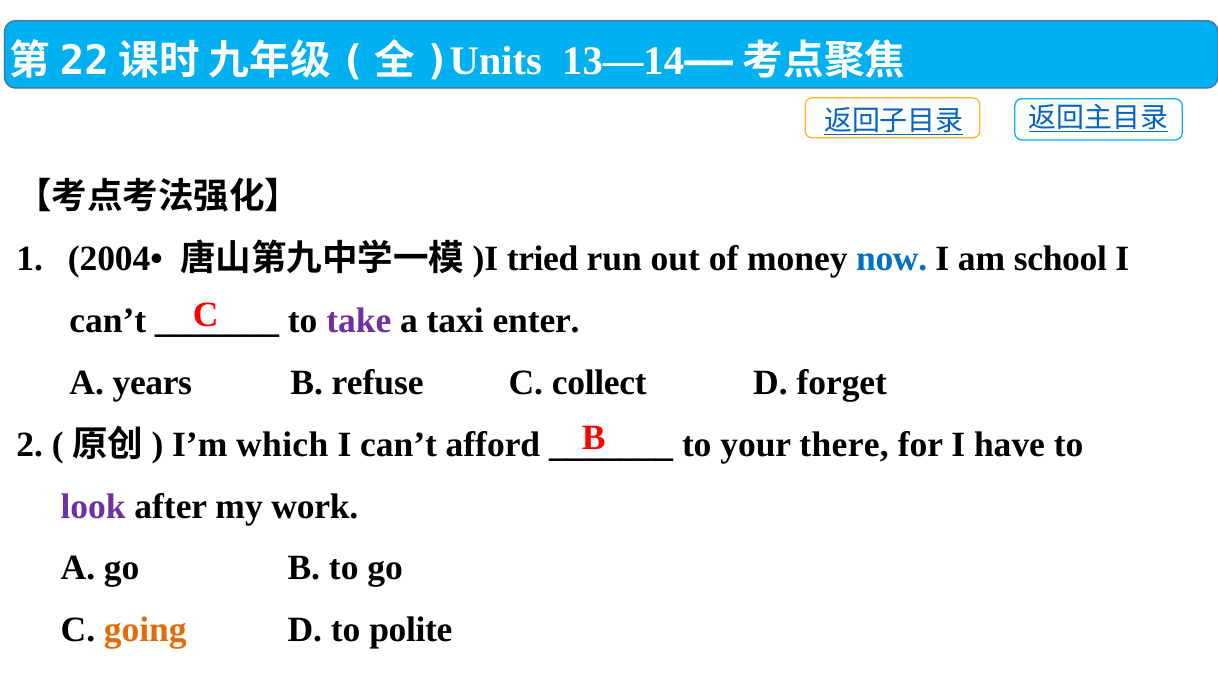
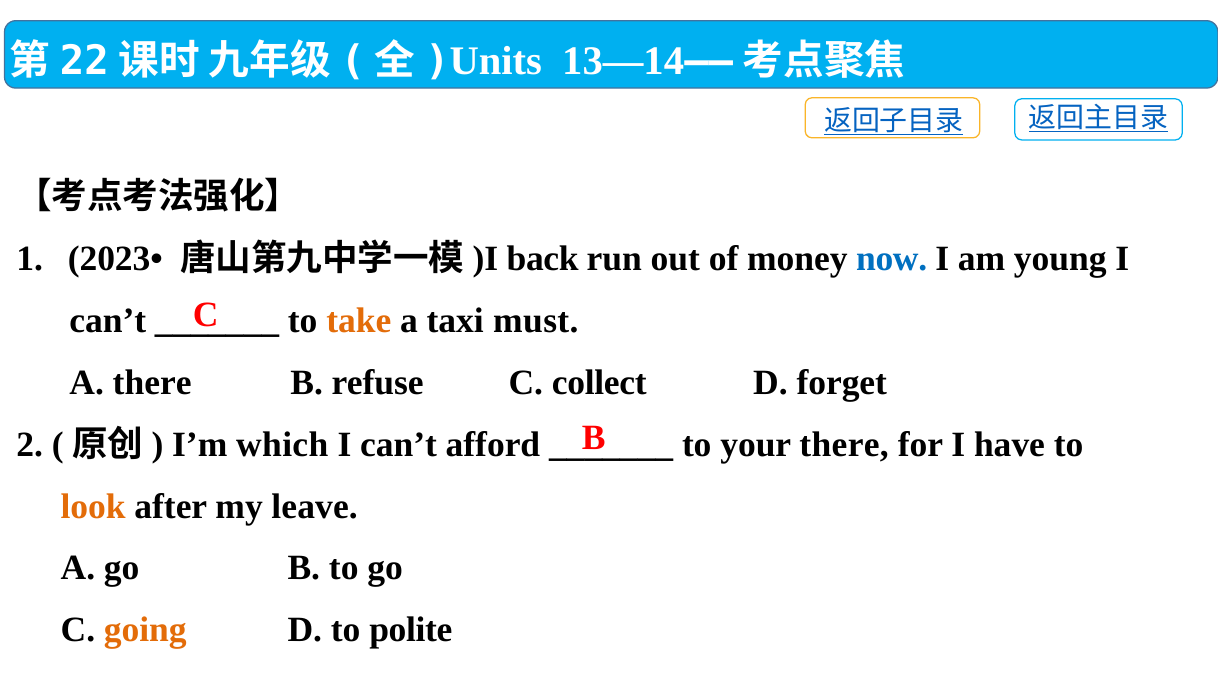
2004•: 2004• -> 2023•
tried: tried -> back
school: school -> young
take colour: purple -> orange
enter: enter -> must
A years: years -> there
look colour: purple -> orange
work: work -> leave
